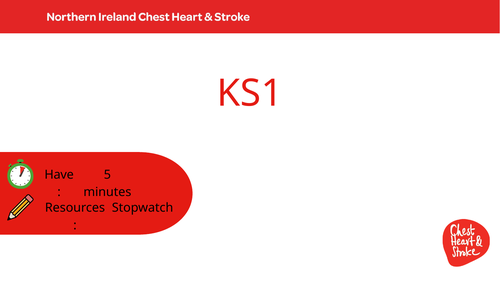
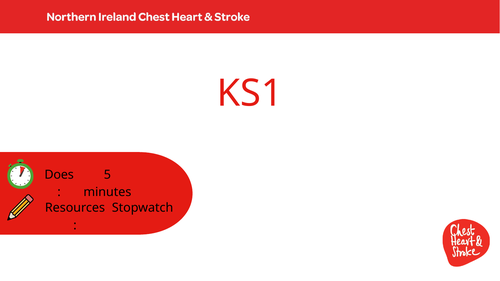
Have: Have -> Does
